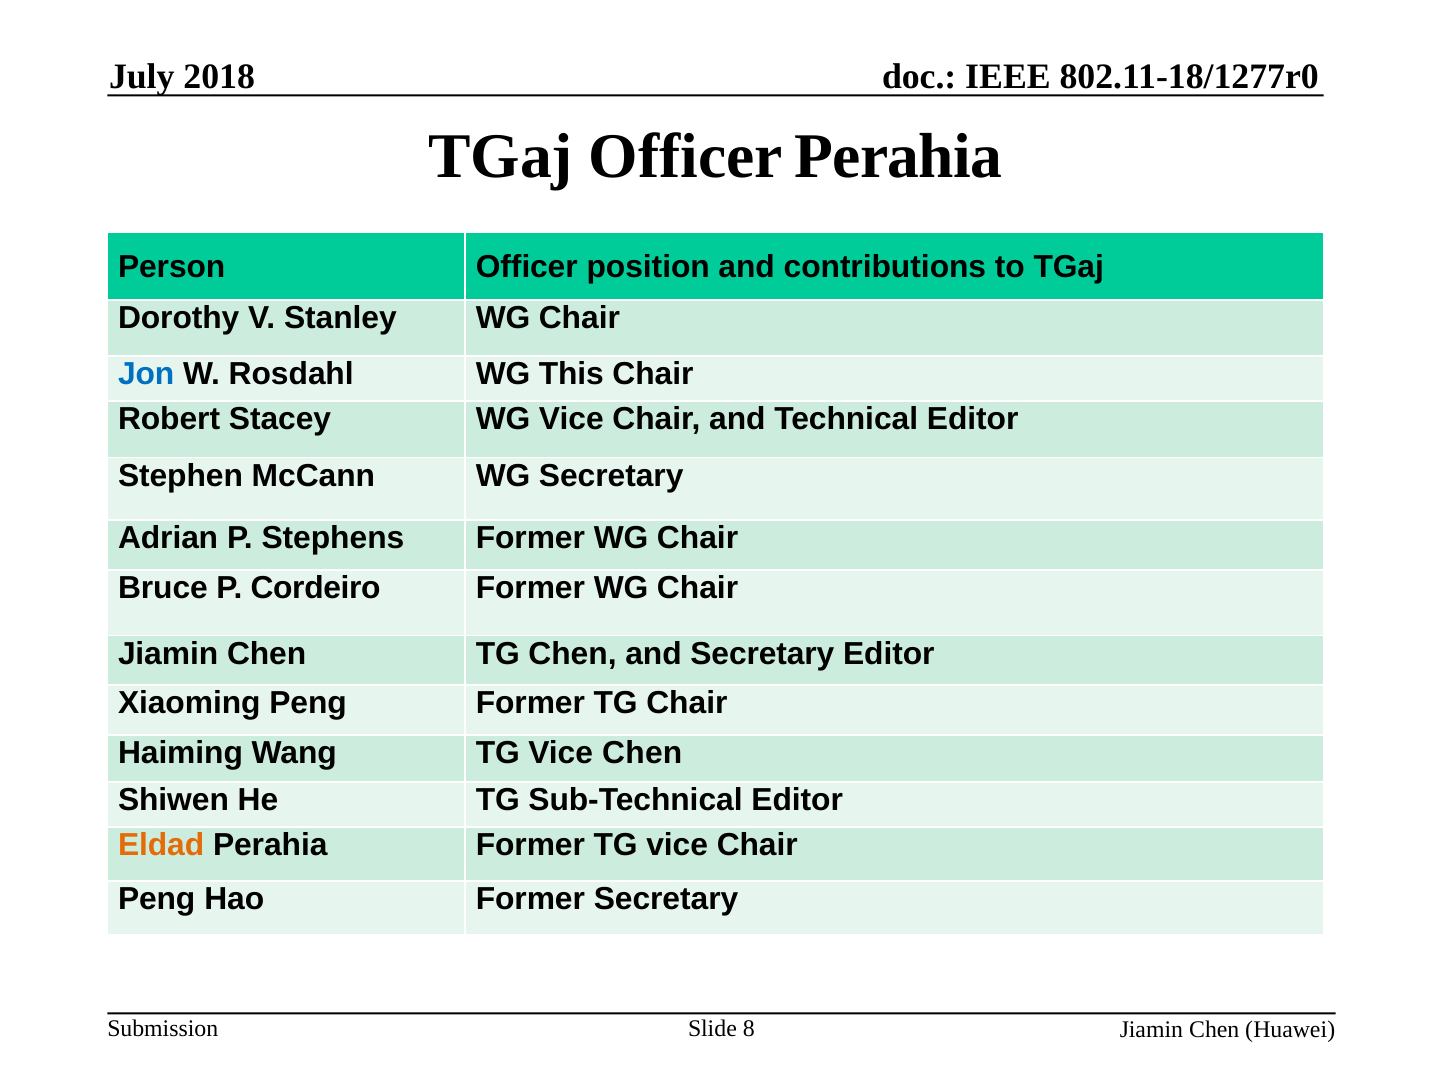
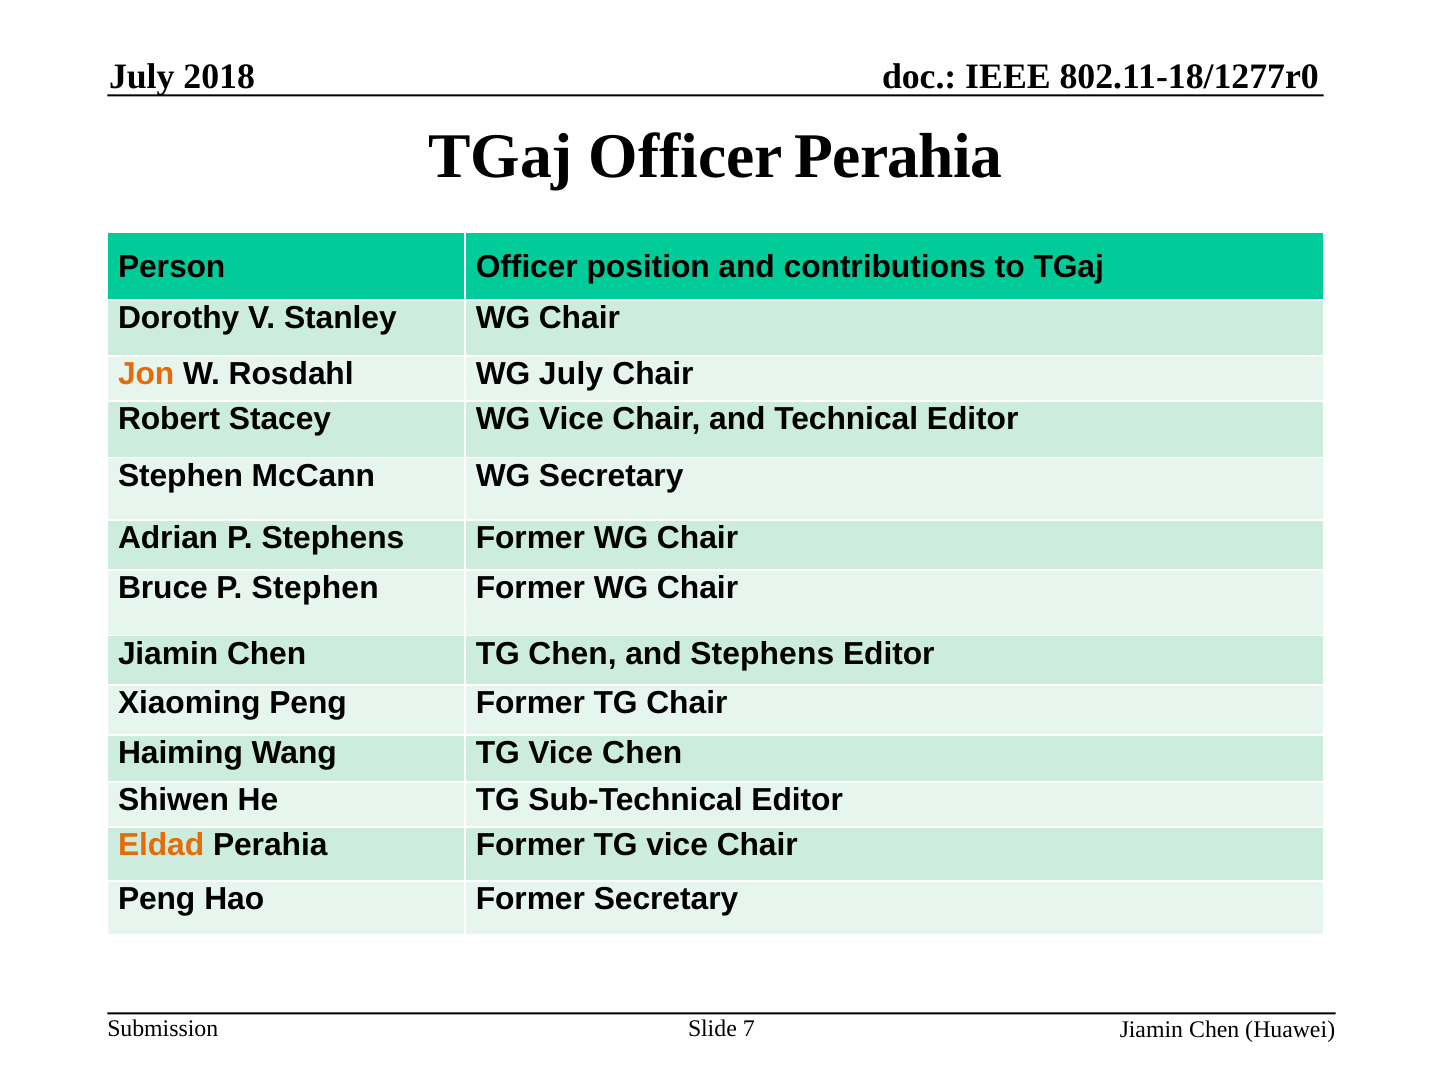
Jon colour: blue -> orange
WG This: This -> July
P Cordeiro: Cordeiro -> Stephen
and Secretary: Secretary -> Stephens
8: 8 -> 7
